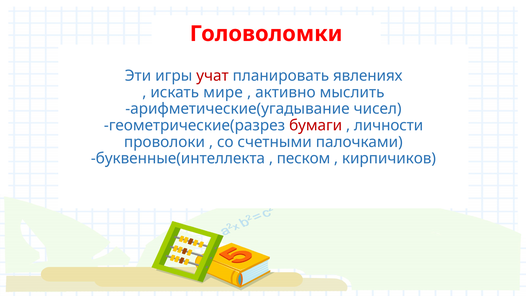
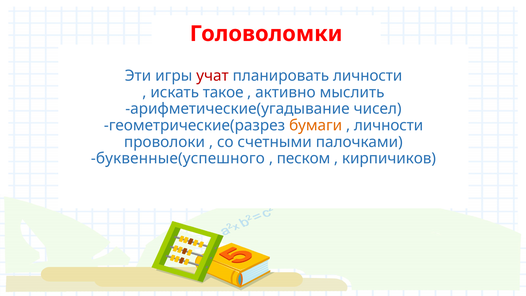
планировать явлениях: явлениях -> личности
мире: мире -> такое
бумаги colour: red -> orange
буквенные(интеллекта: буквенные(интеллекта -> буквенные(успешного
